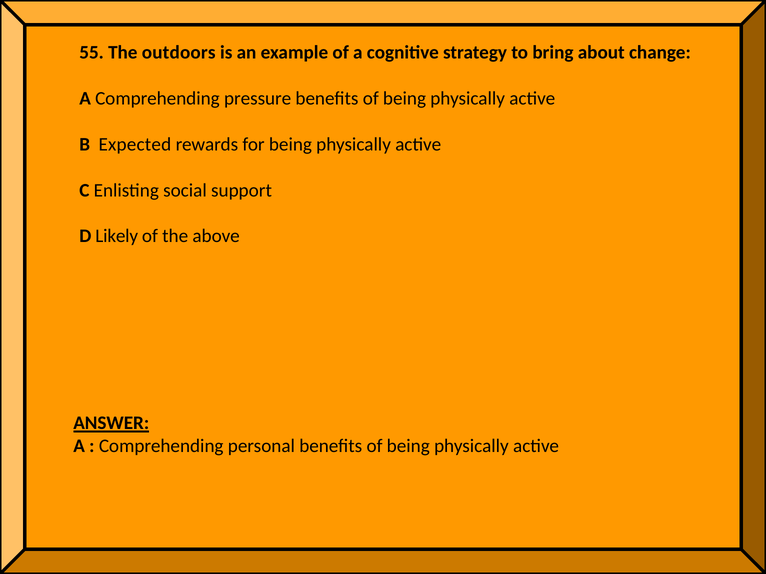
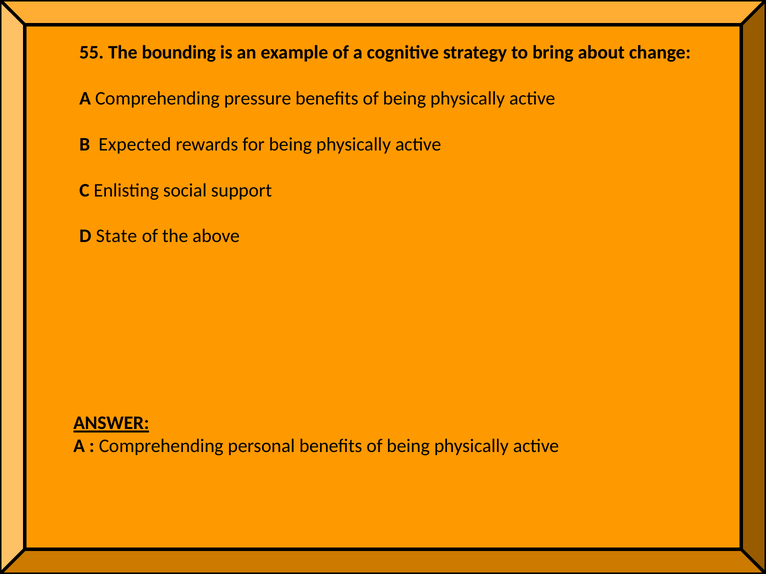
outdoors: outdoors -> bounding
Likely: Likely -> State
